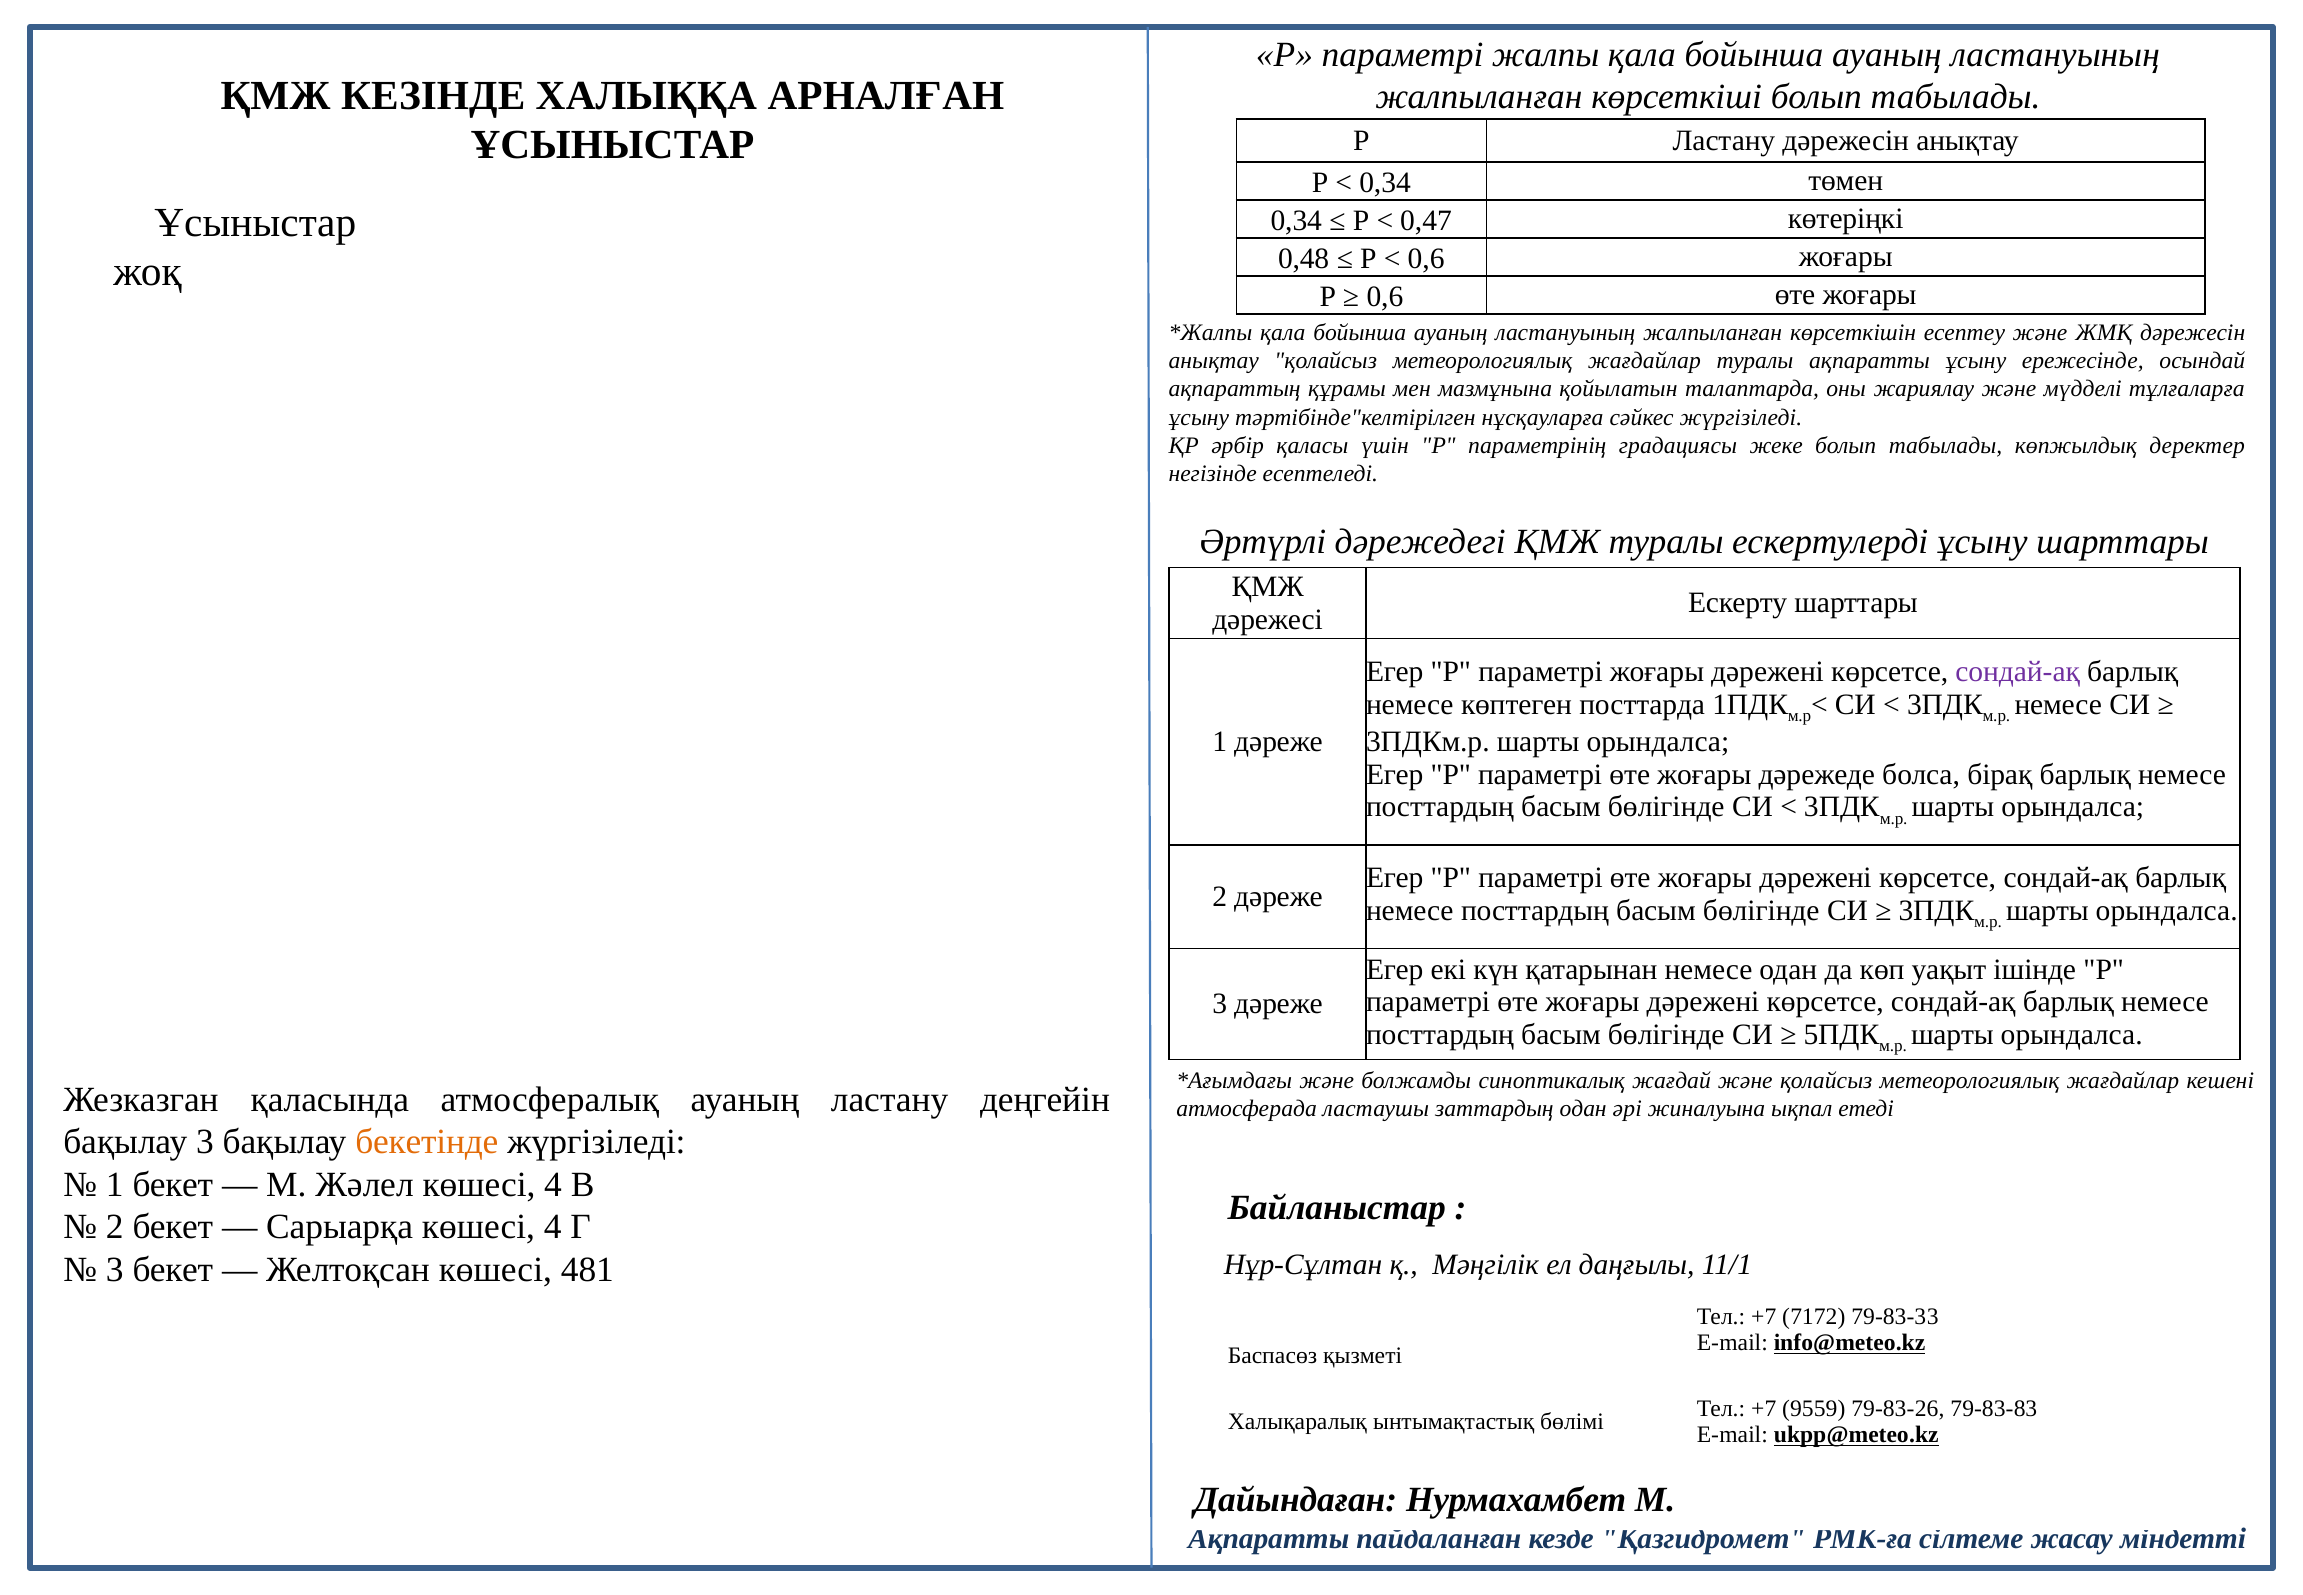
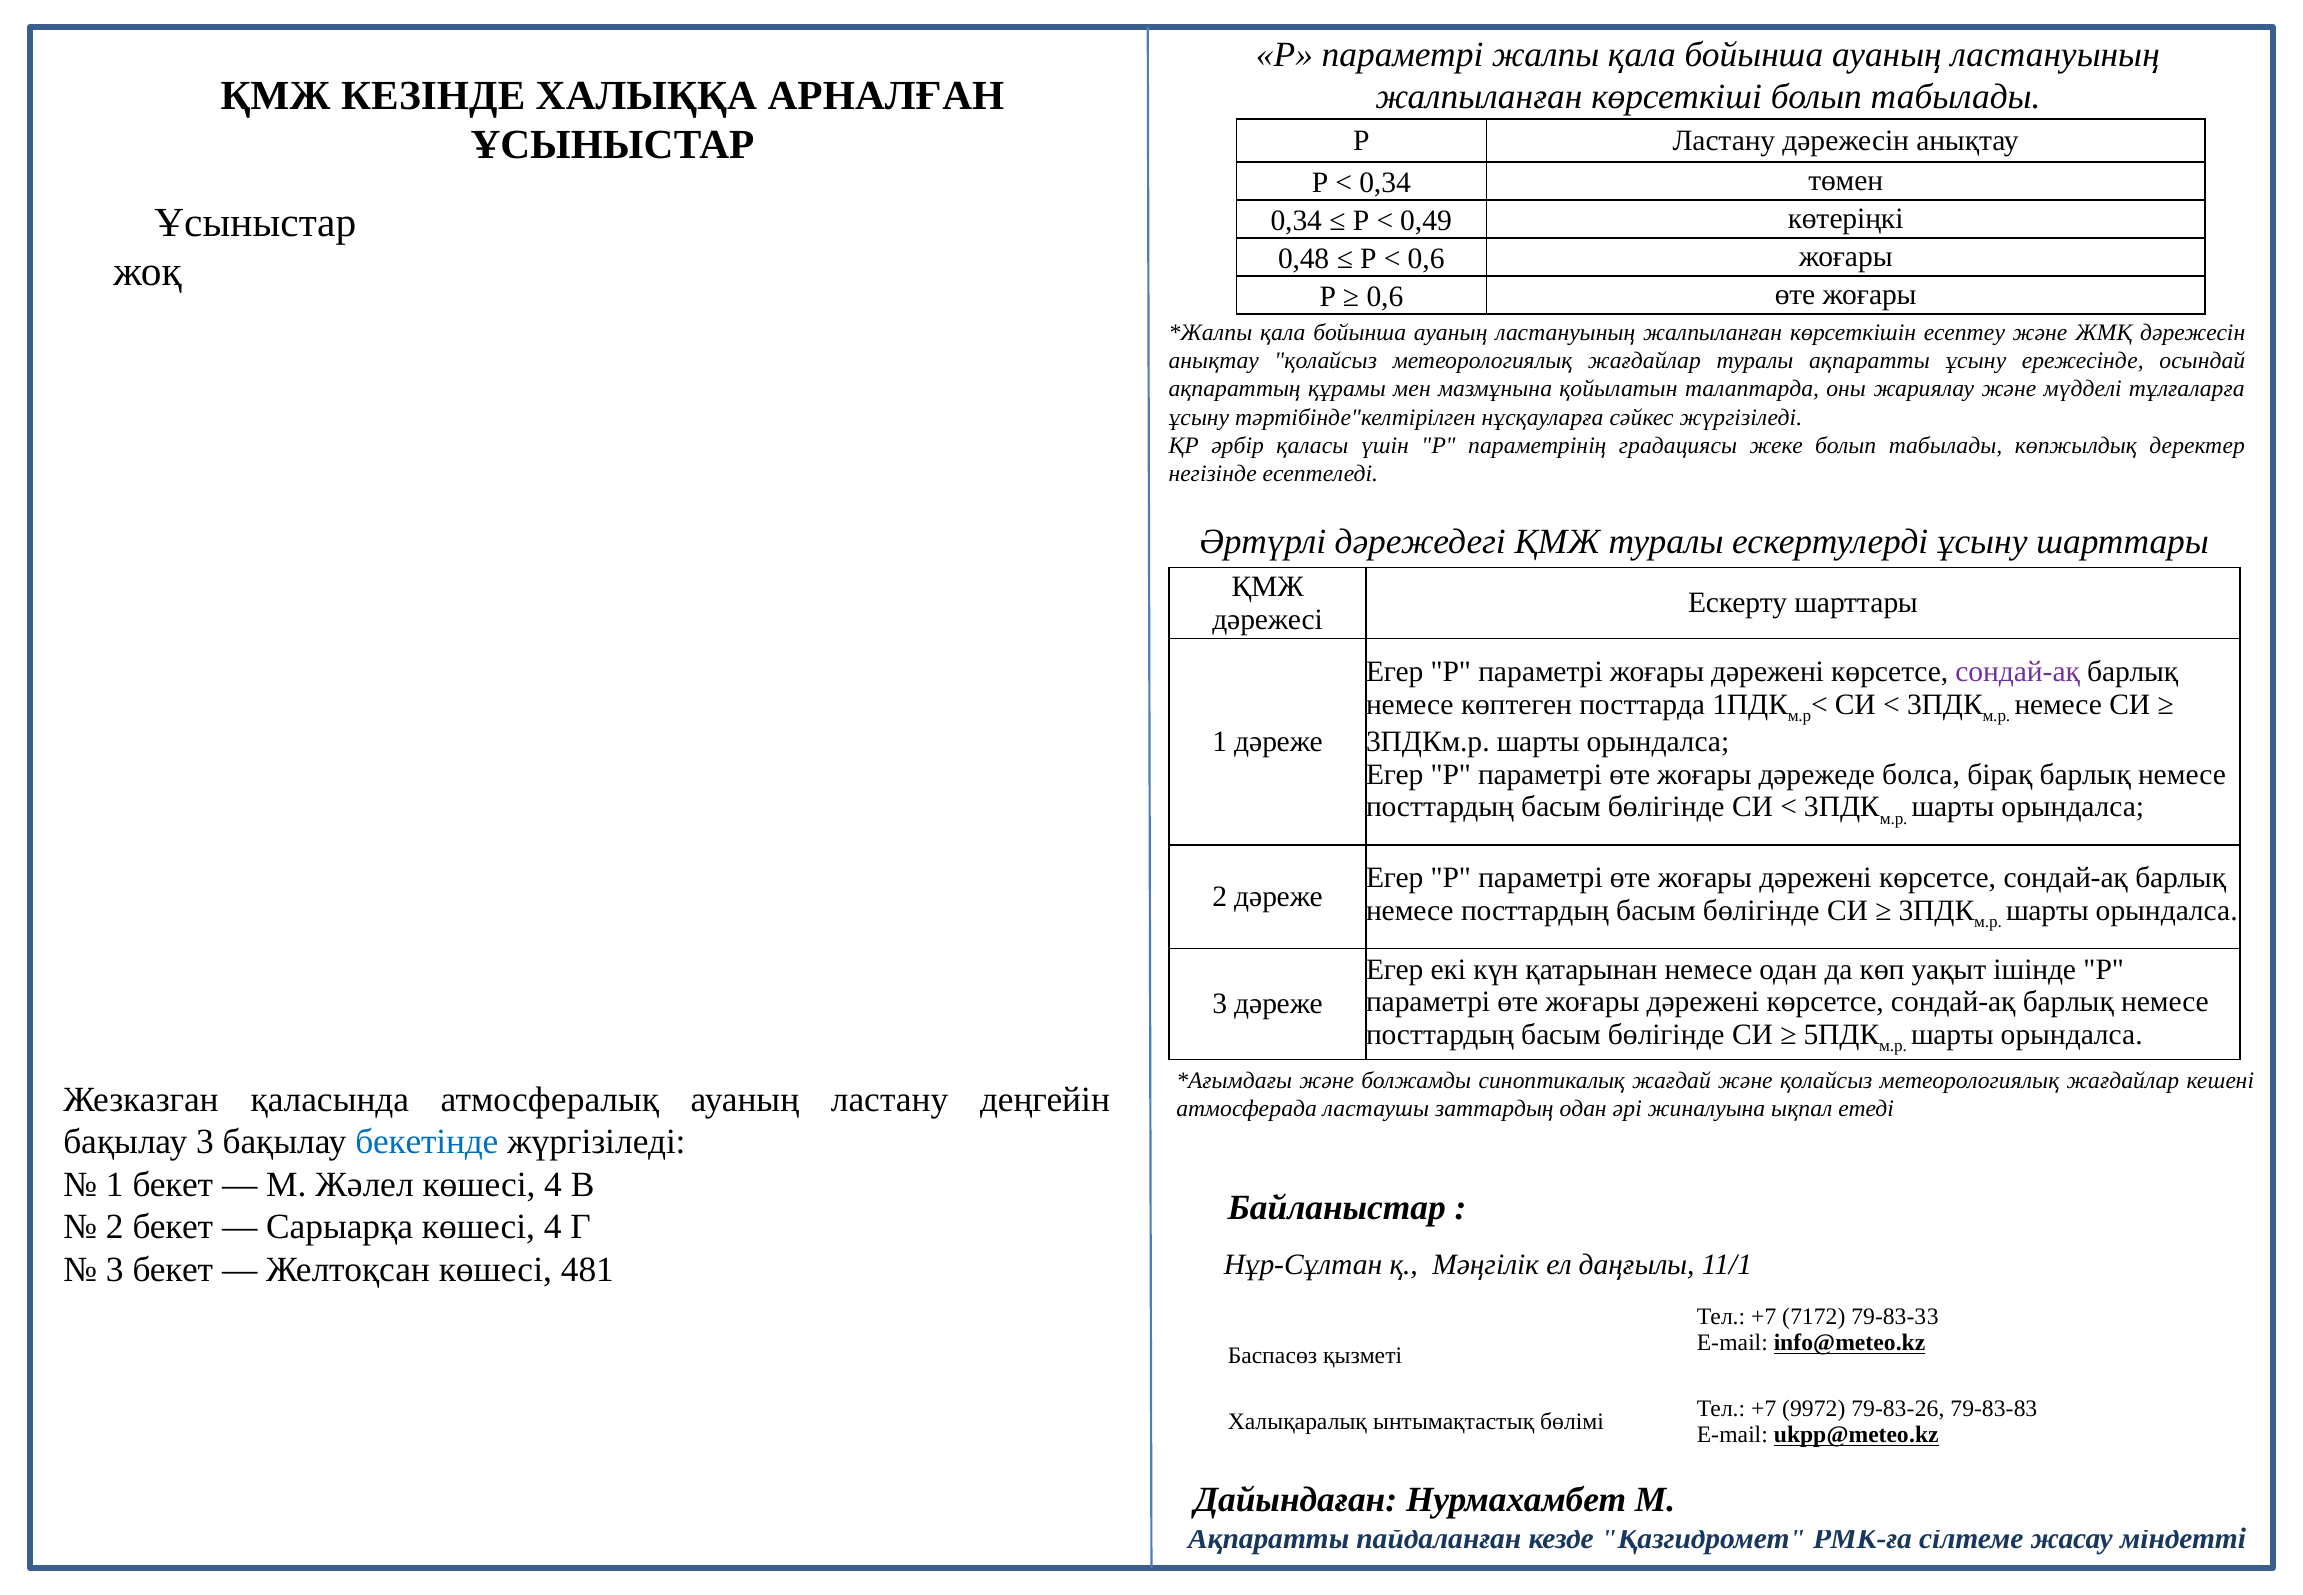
0,47: 0,47 -> 0,49
бекетінде colour: orange -> blue
9559: 9559 -> 9972
